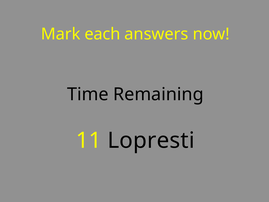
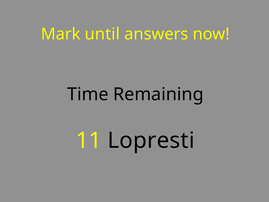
each: each -> until
